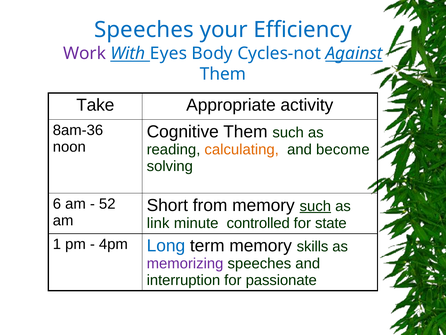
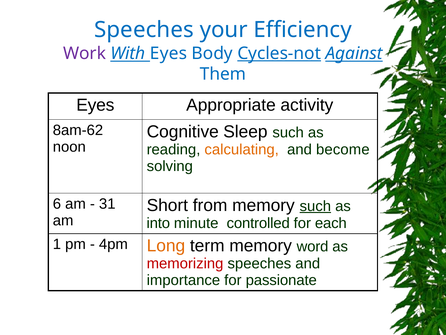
Cycles-not underline: none -> present
Take at (95, 105): Take -> Eyes
8am-36: 8am-36 -> 8am-62
Cognitive Them: Them -> Sleep
52: 52 -> 31
link: link -> into
state: state -> each
Long colour: blue -> orange
skills: skills -> word
memorizing colour: purple -> red
interruption: interruption -> importance
